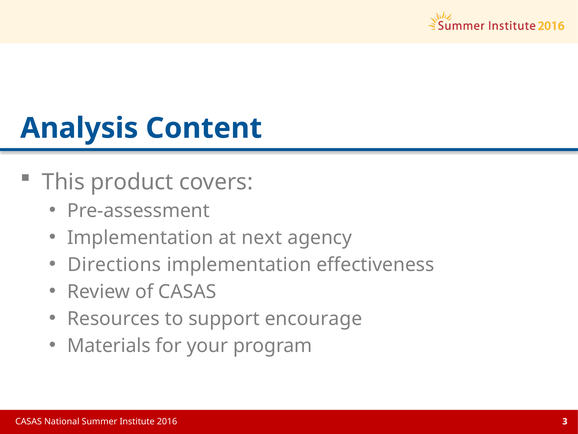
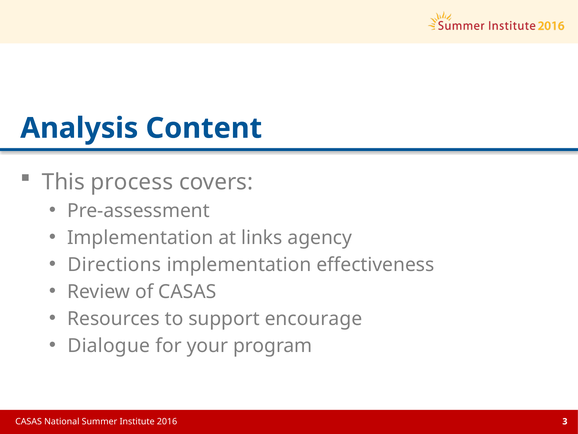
product: product -> process
next: next -> links
Materials: Materials -> Dialogue
